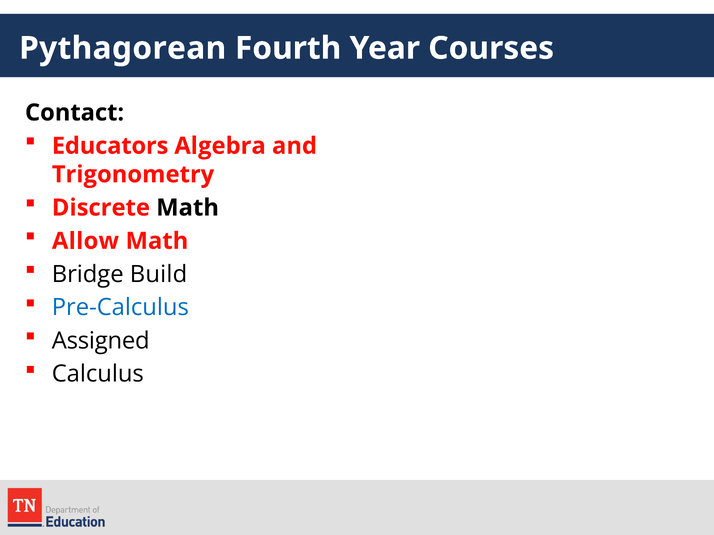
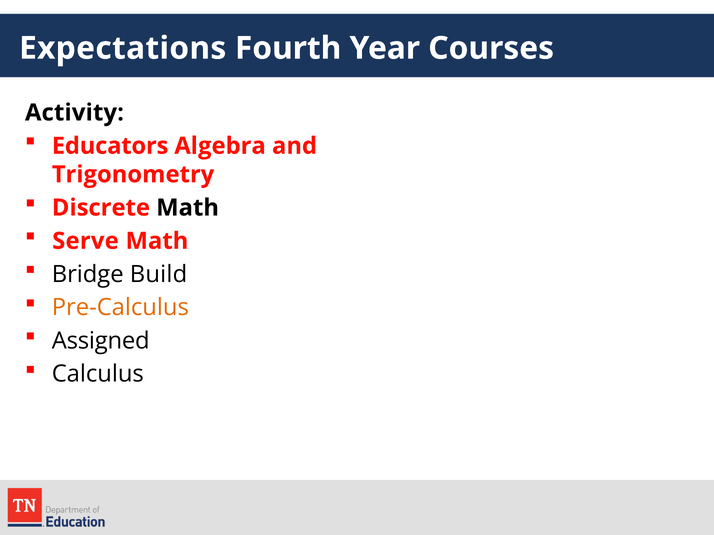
Pythagorean: Pythagorean -> Expectations
Contact: Contact -> Activity
Allow: Allow -> Serve
Pre-Calculus colour: blue -> orange
